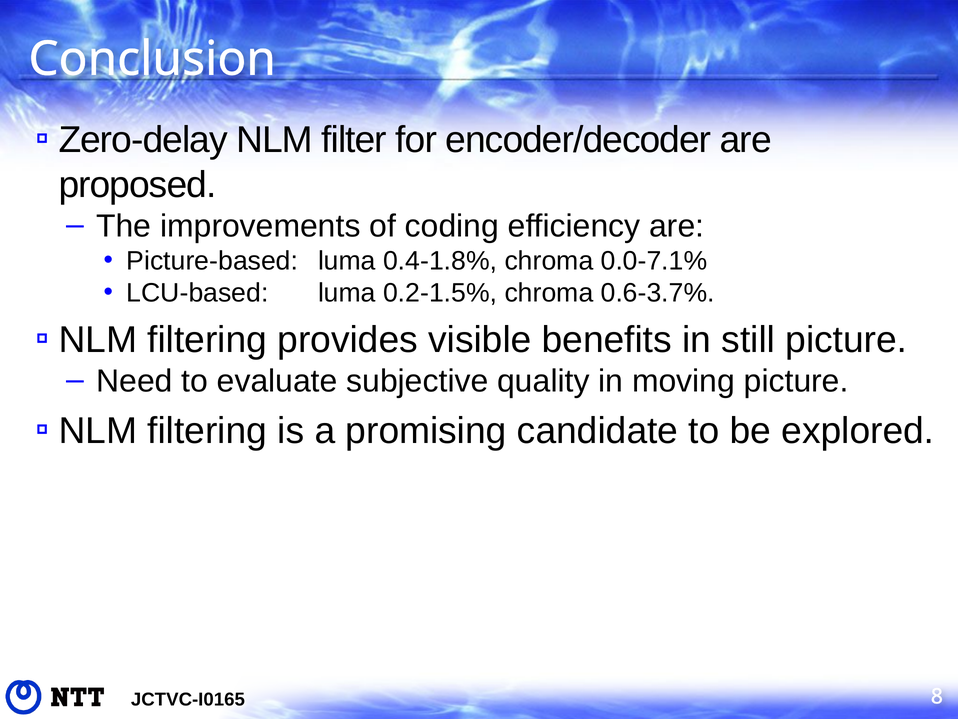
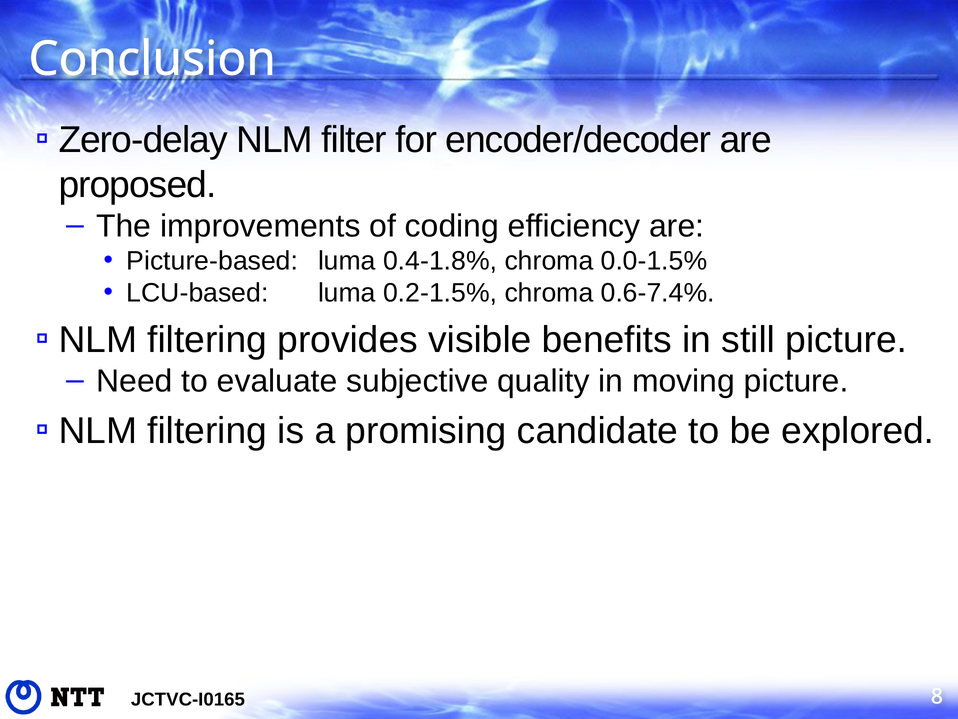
0.0-7.1%: 0.0-7.1% -> 0.0-1.5%
0.6-3.7%: 0.6-3.7% -> 0.6-7.4%
